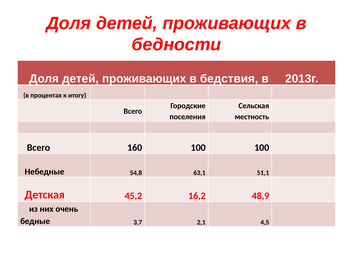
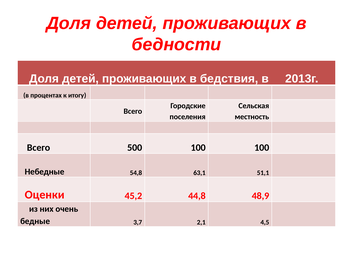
160: 160 -> 500
Детская: Детская -> Оценки
16,2: 16,2 -> 44,8
